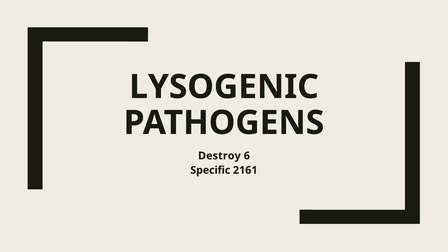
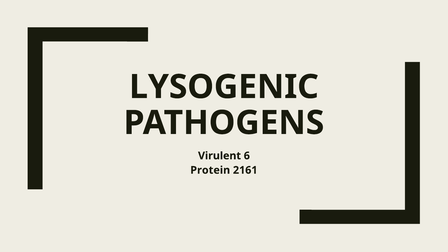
Destroy: Destroy -> Virulent
Specific: Specific -> Protein
